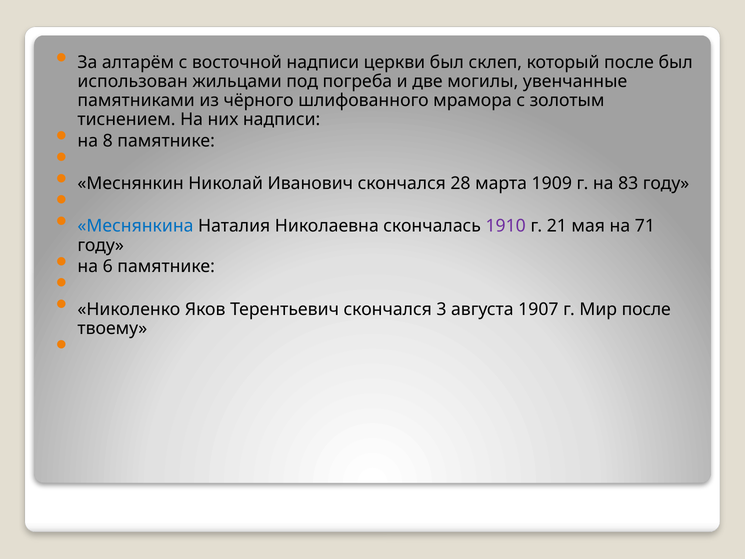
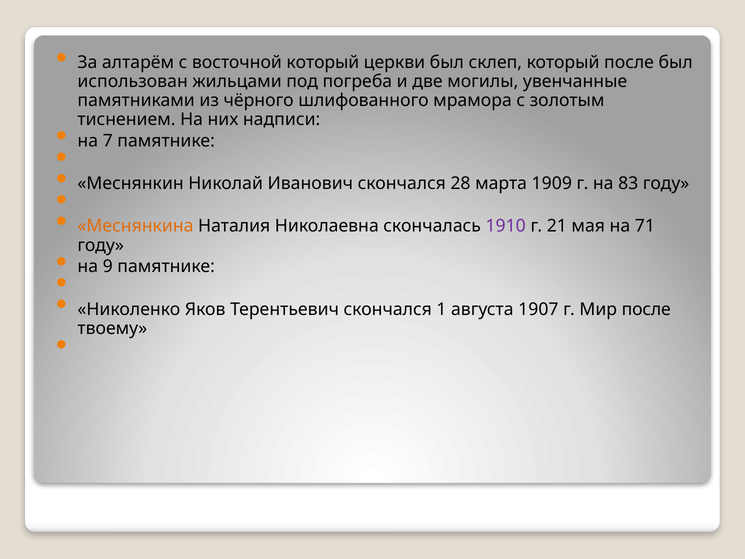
восточной надписи: надписи -> который
8: 8 -> 7
Меснянкина colour: blue -> orange
6: 6 -> 9
3: 3 -> 1
